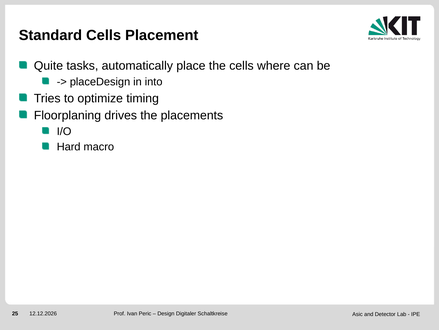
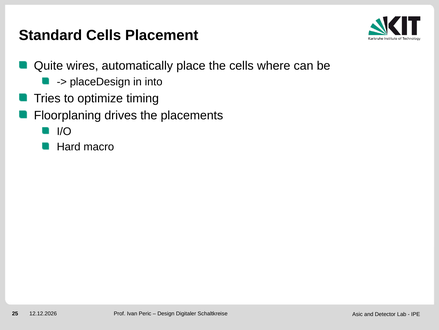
tasks: tasks -> wires
